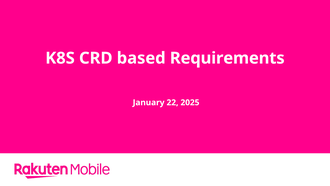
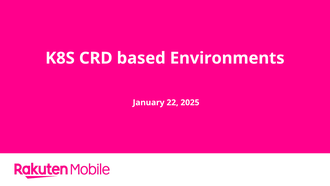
Requirements: Requirements -> Environments
